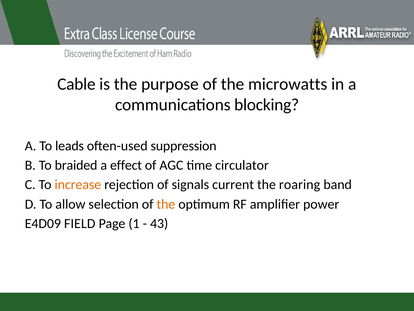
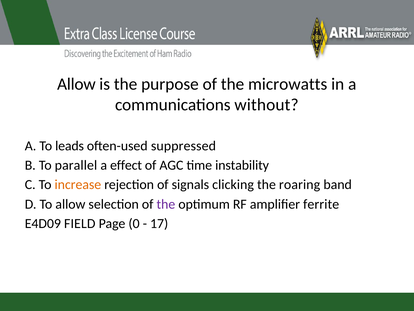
Cable at (76, 84): Cable -> Allow
blocking: blocking -> without
suppression: suppression -> suppressed
braided: braided -> parallel
circulator: circulator -> instability
current: current -> clicking
the at (166, 204) colour: orange -> purple
power: power -> ferrite
1: 1 -> 0
43: 43 -> 17
